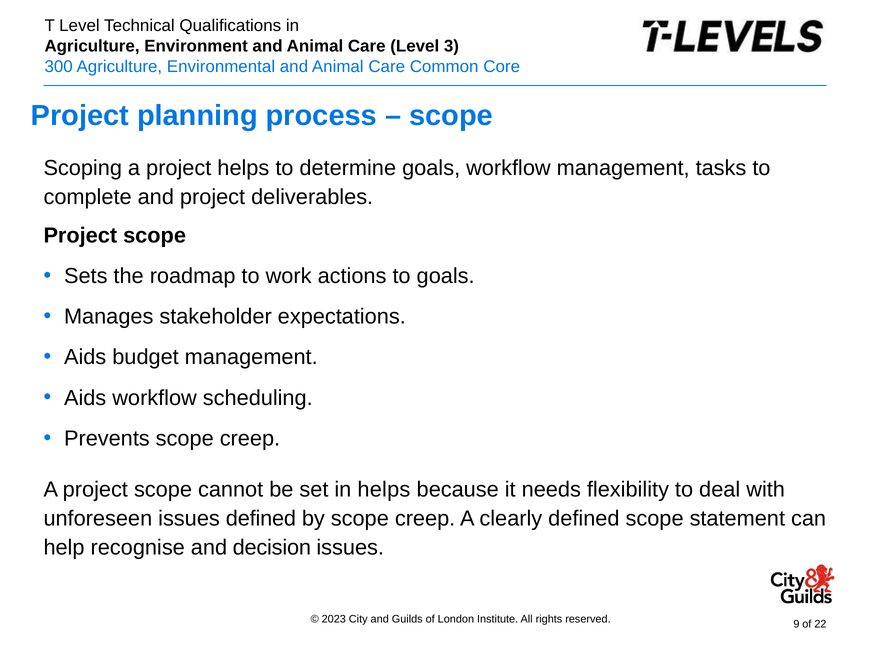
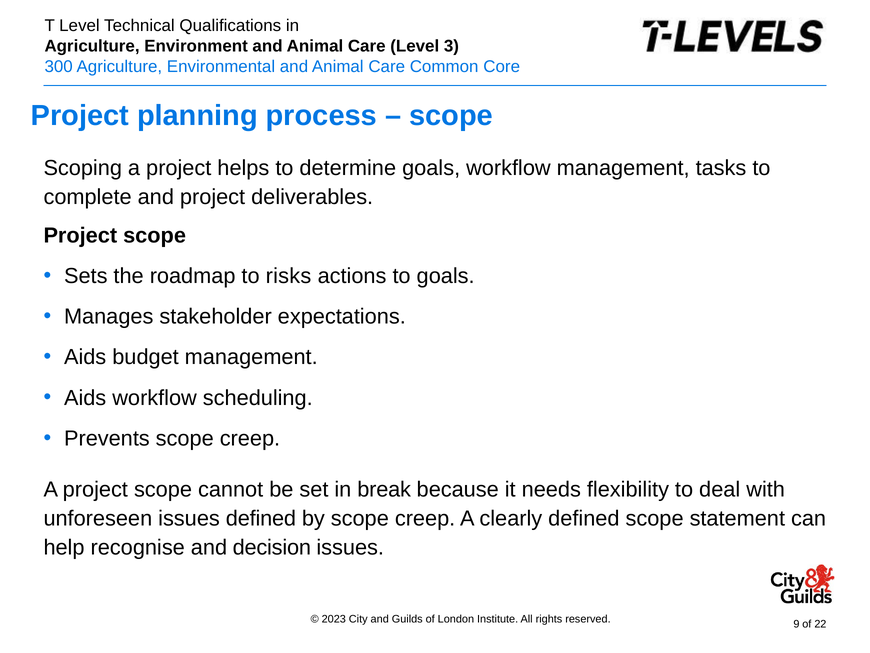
work: work -> risks
in helps: helps -> break
